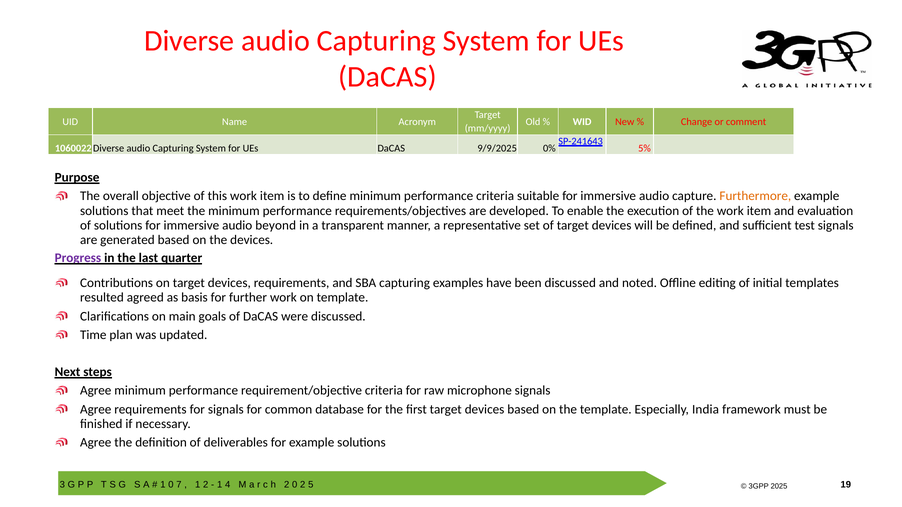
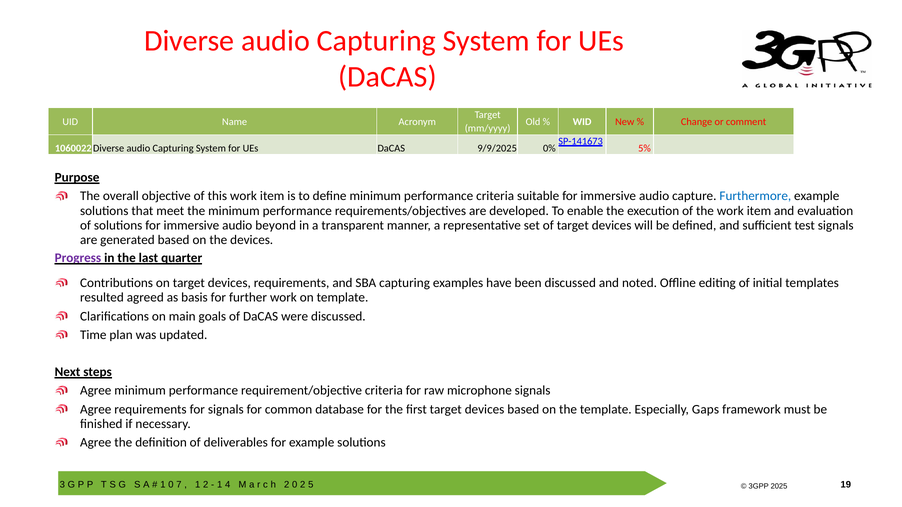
SP-241643: SP-241643 -> SP-141673
Furthermore colour: orange -> blue
India: India -> Gaps
